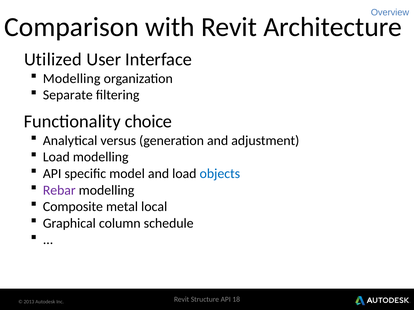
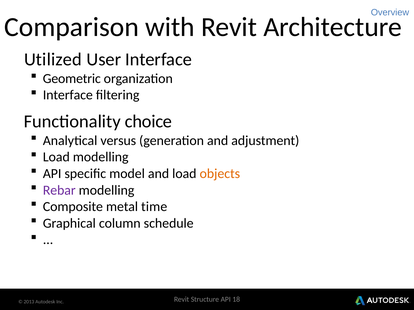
Modelling at (72, 79): Modelling -> Geometric
Separate at (68, 95): Separate -> Interface
objects colour: blue -> orange
local: local -> time
